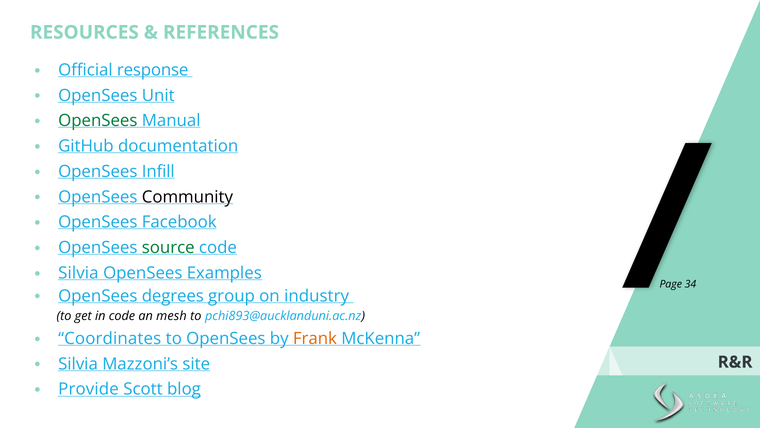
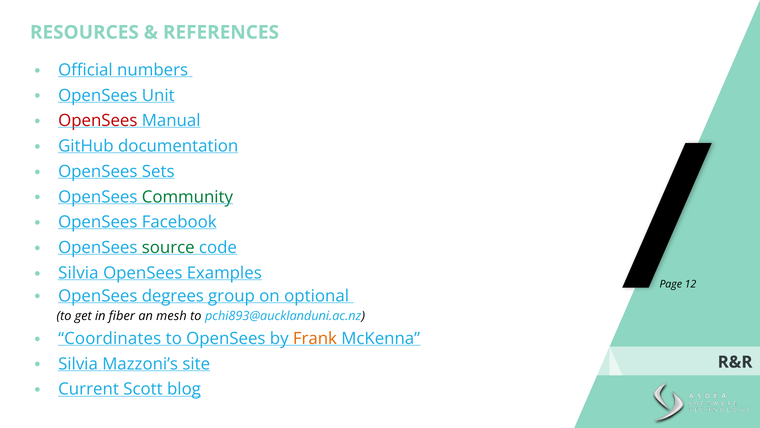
response: response -> numbers
OpenSees at (98, 121) colour: green -> red
Infill: Infill -> Sets
Community colour: black -> green
34: 34 -> 12
industry: industry -> optional
in code: code -> fiber
Provide: Provide -> Current
